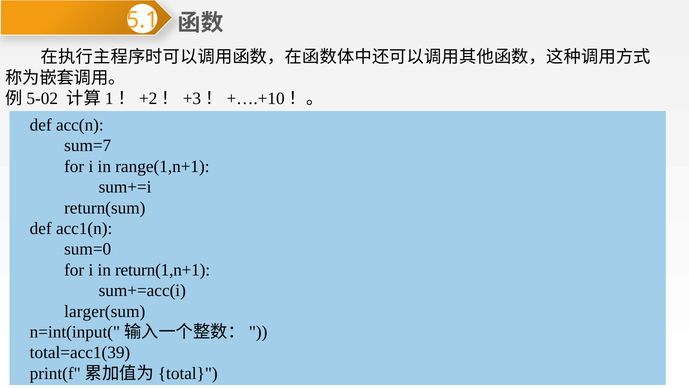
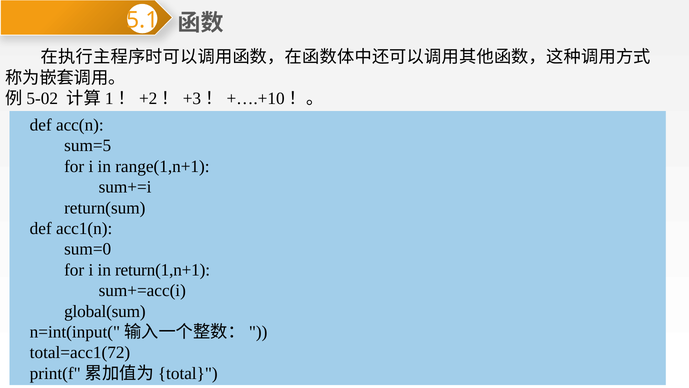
sum=7: sum=7 -> sum=5
larger(sum: larger(sum -> global(sum
total=acc1(39: total=acc1(39 -> total=acc1(72
